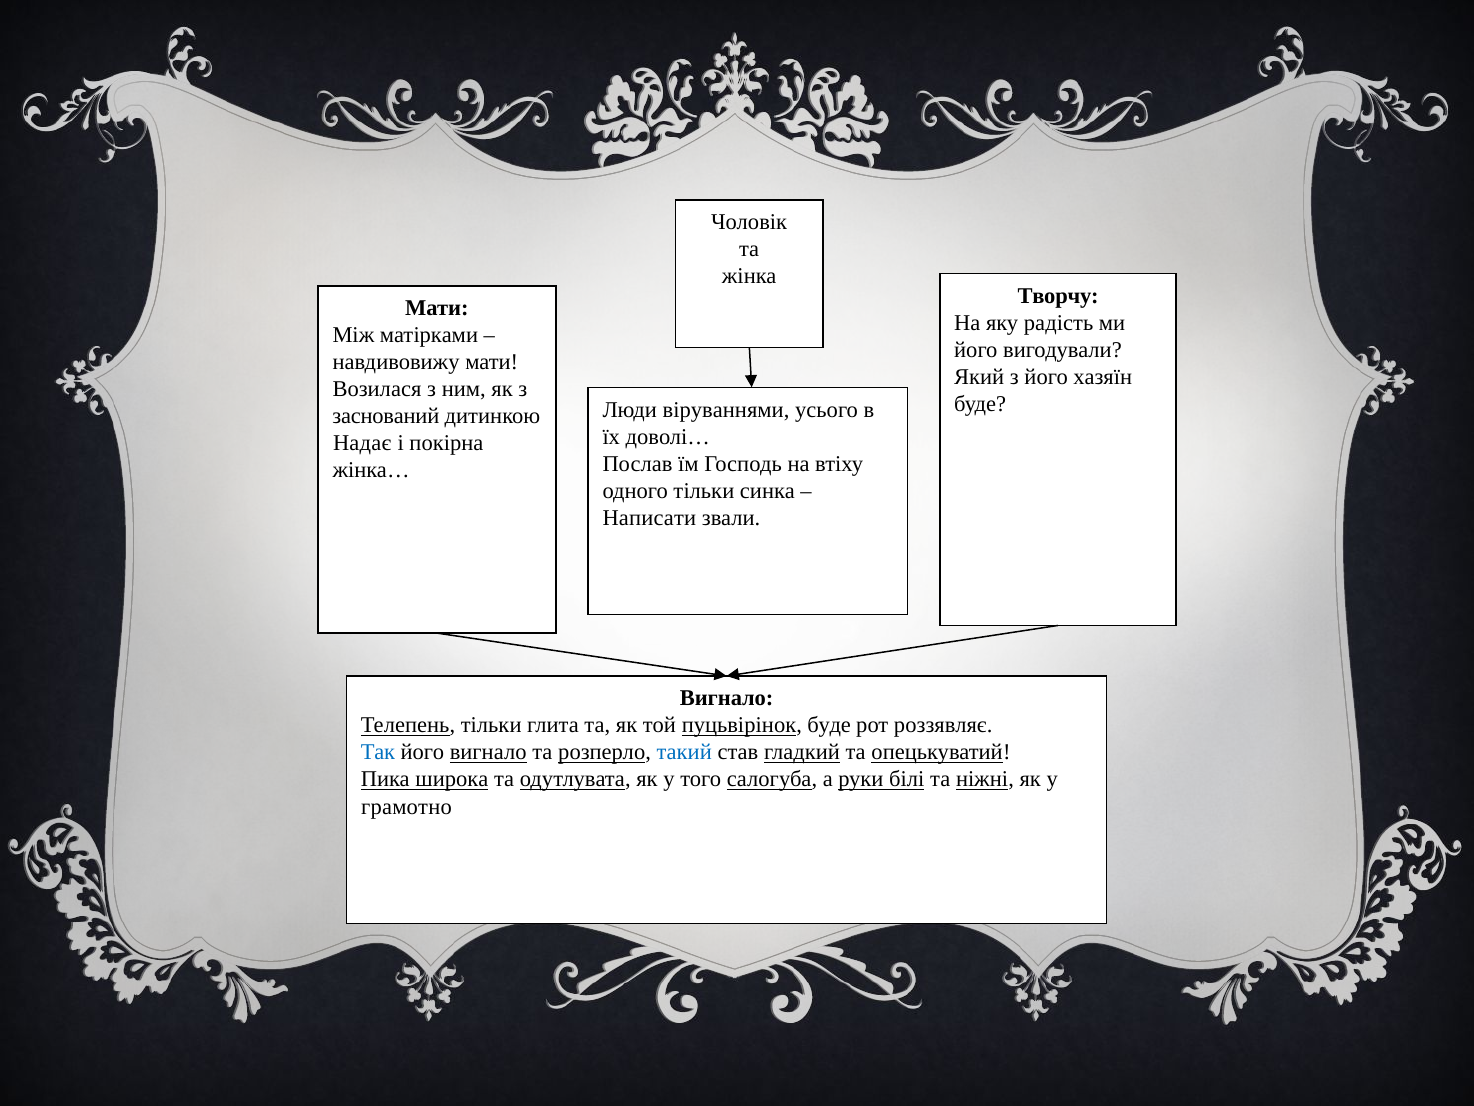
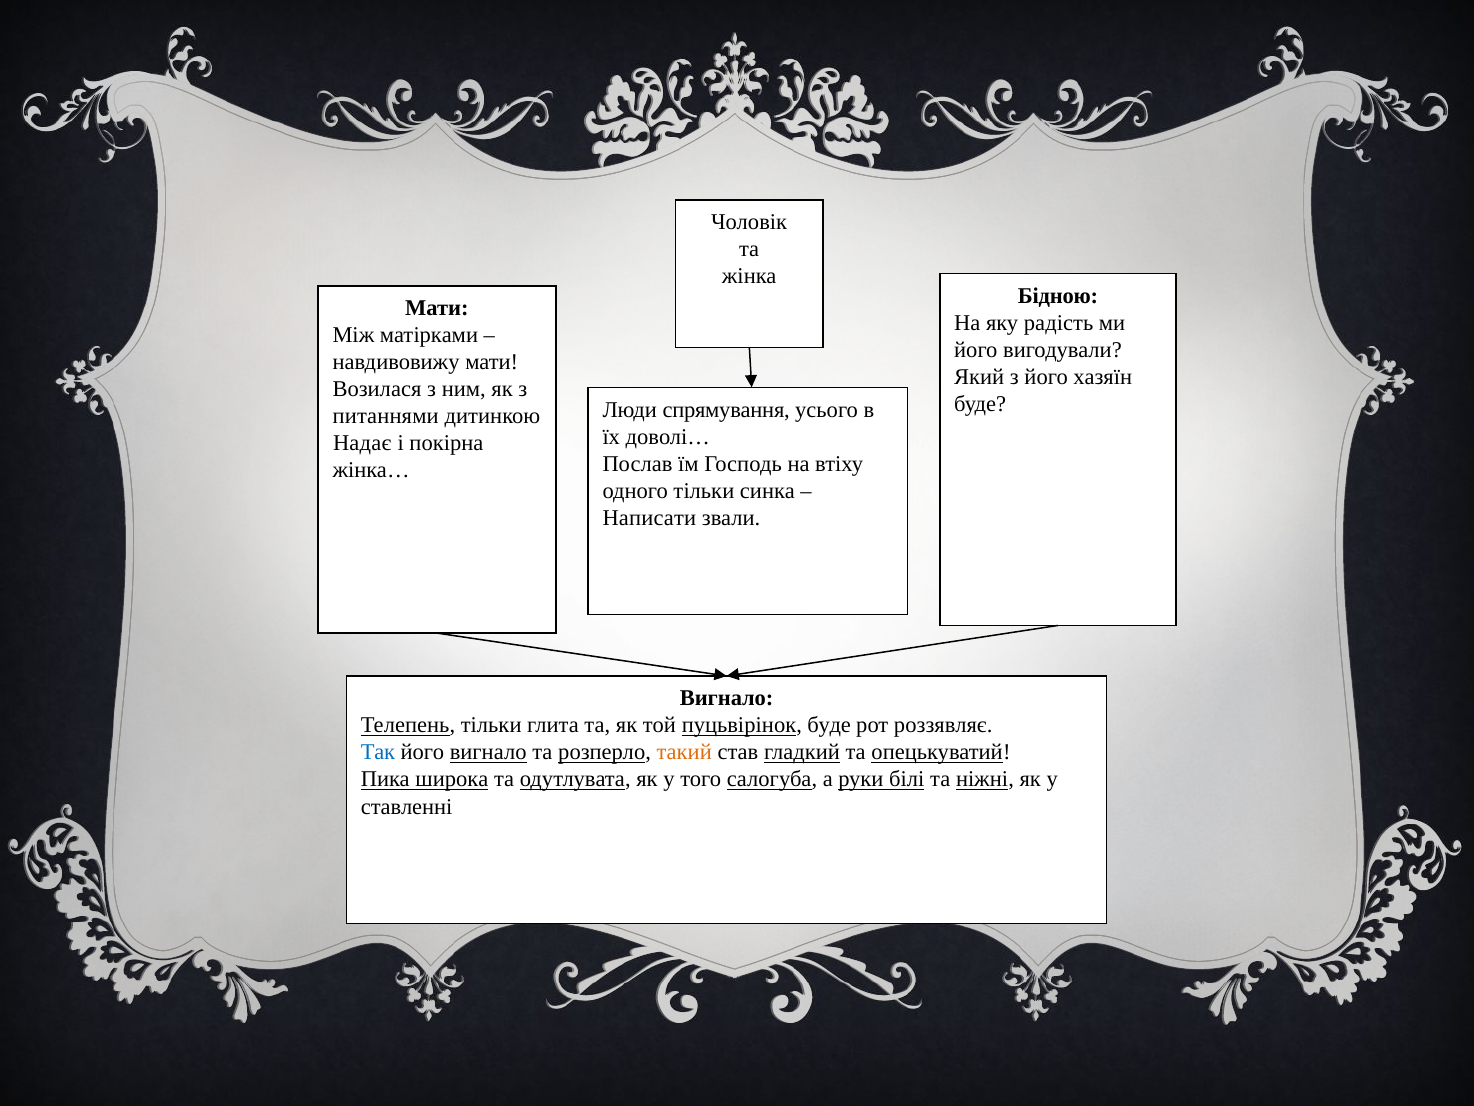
Творчу: Творчу -> Бідною
віруваннями: віруваннями -> спрямування
заснований: заснований -> питаннями
такий colour: blue -> orange
грамотно: грамотно -> ставленні
